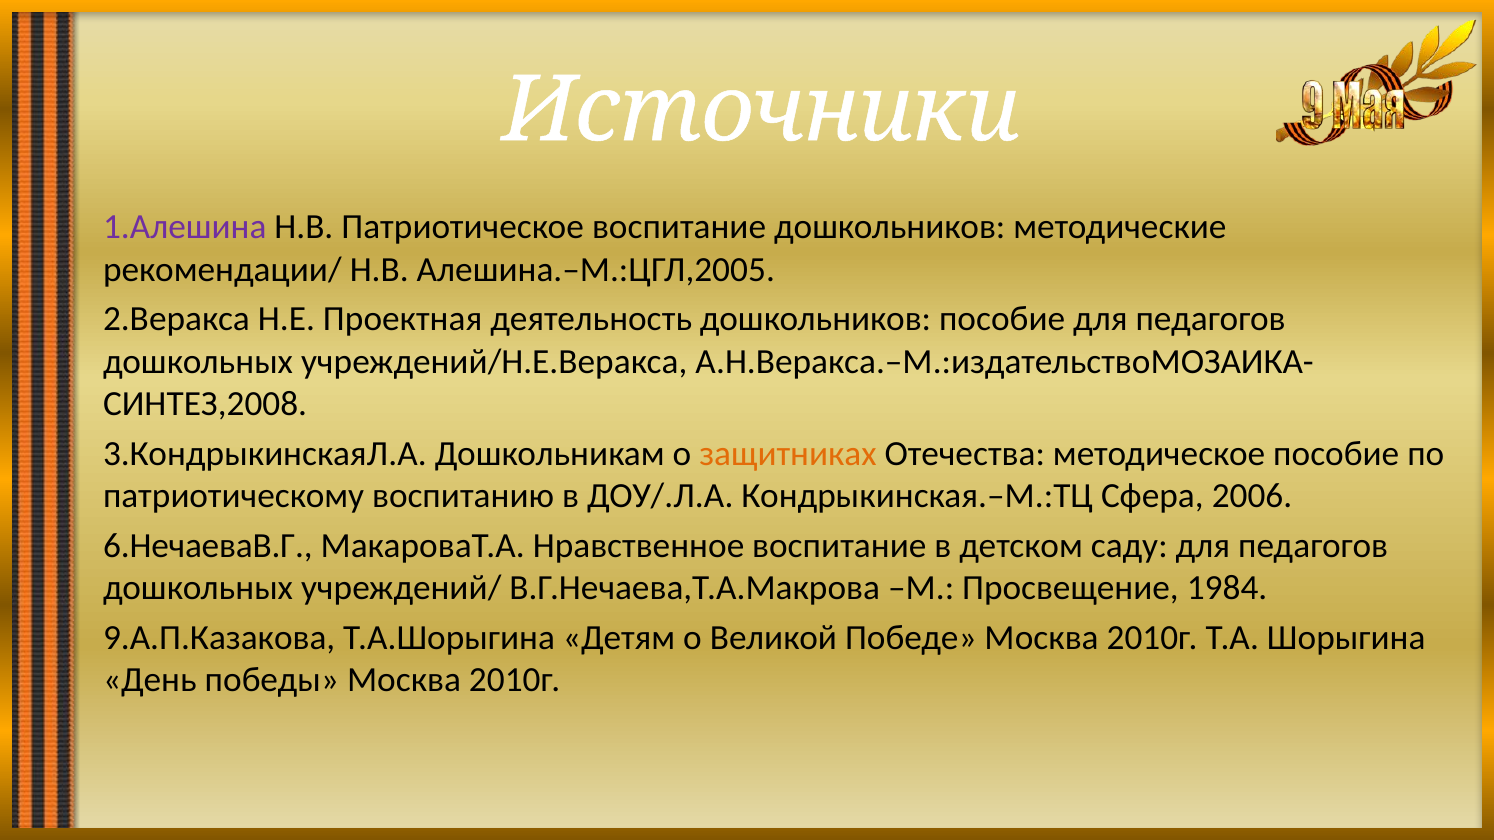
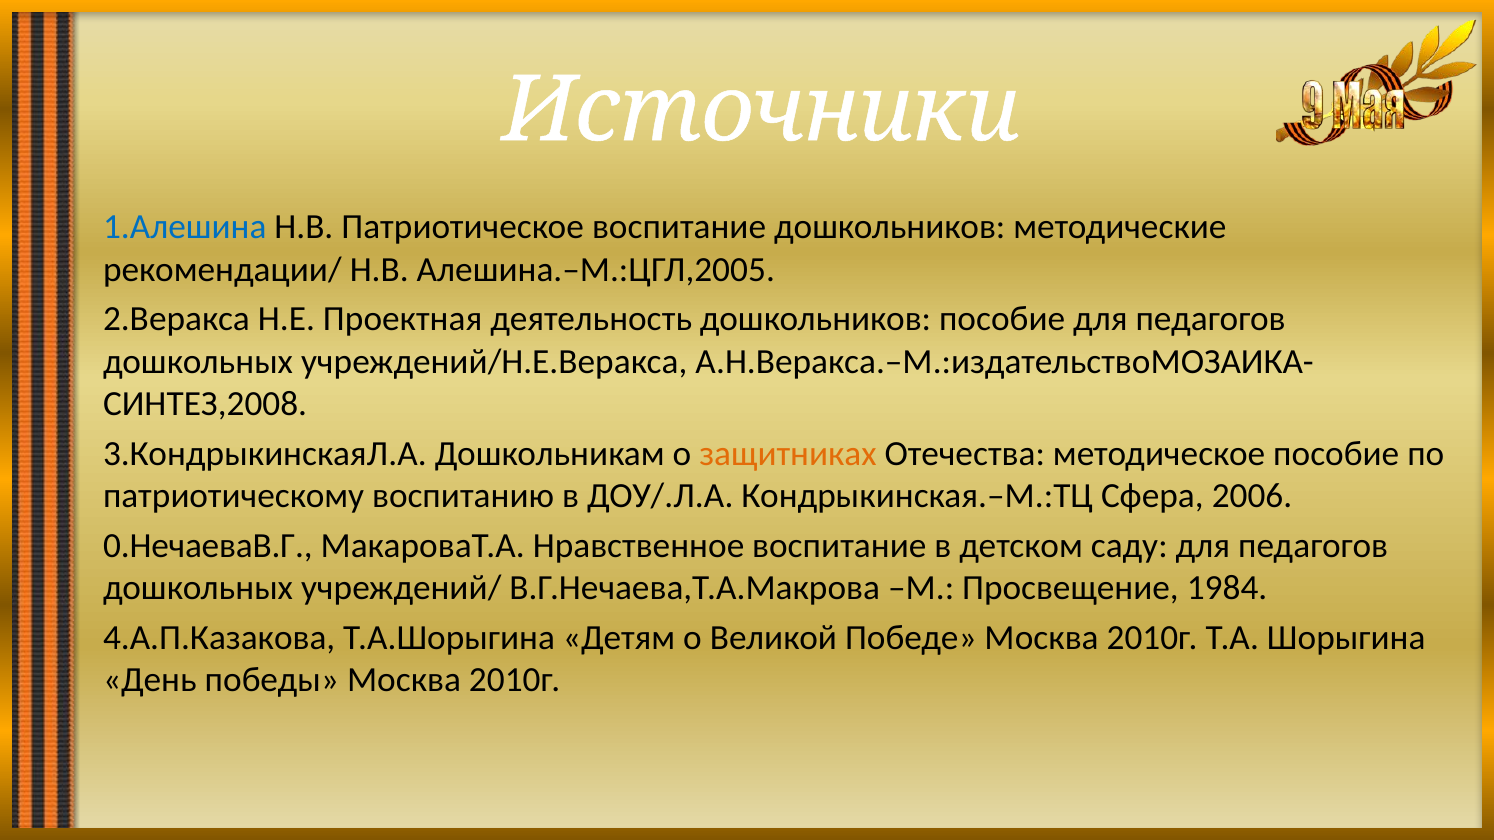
1.Алешина colour: purple -> blue
6.НечаеваВ.Г: 6.НечаеваВ.Г -> 0.НечаеваВ.Г
9.А.П.Казакова: 9.А.П.Казакова -> 4.А.П.Казакова
